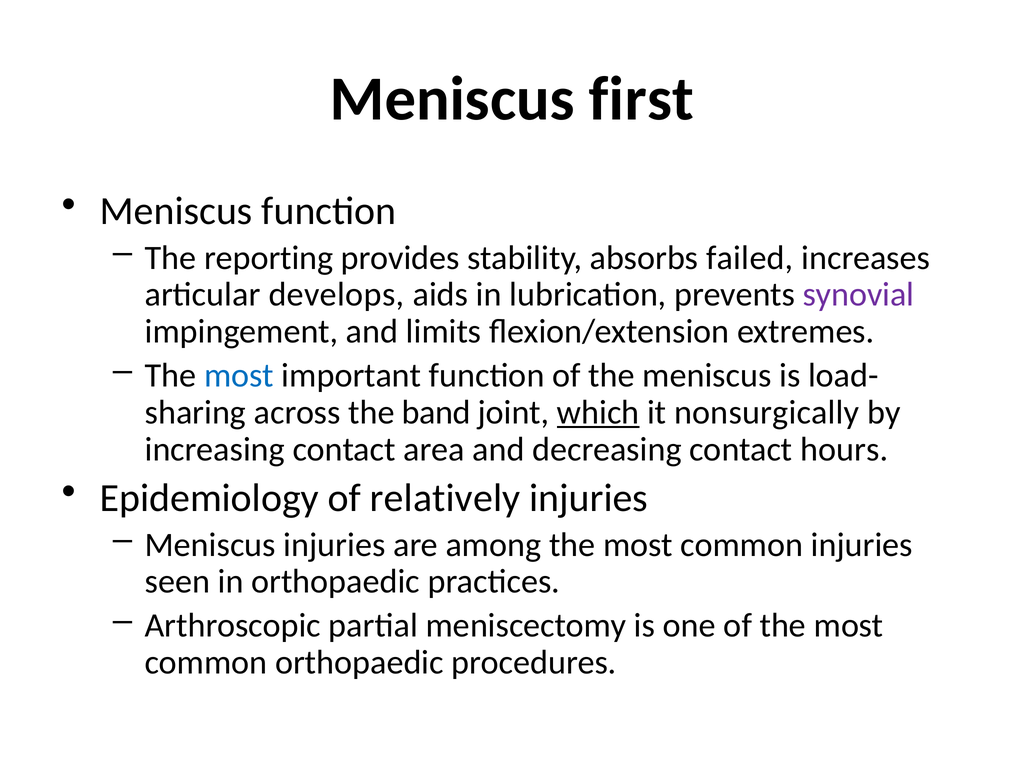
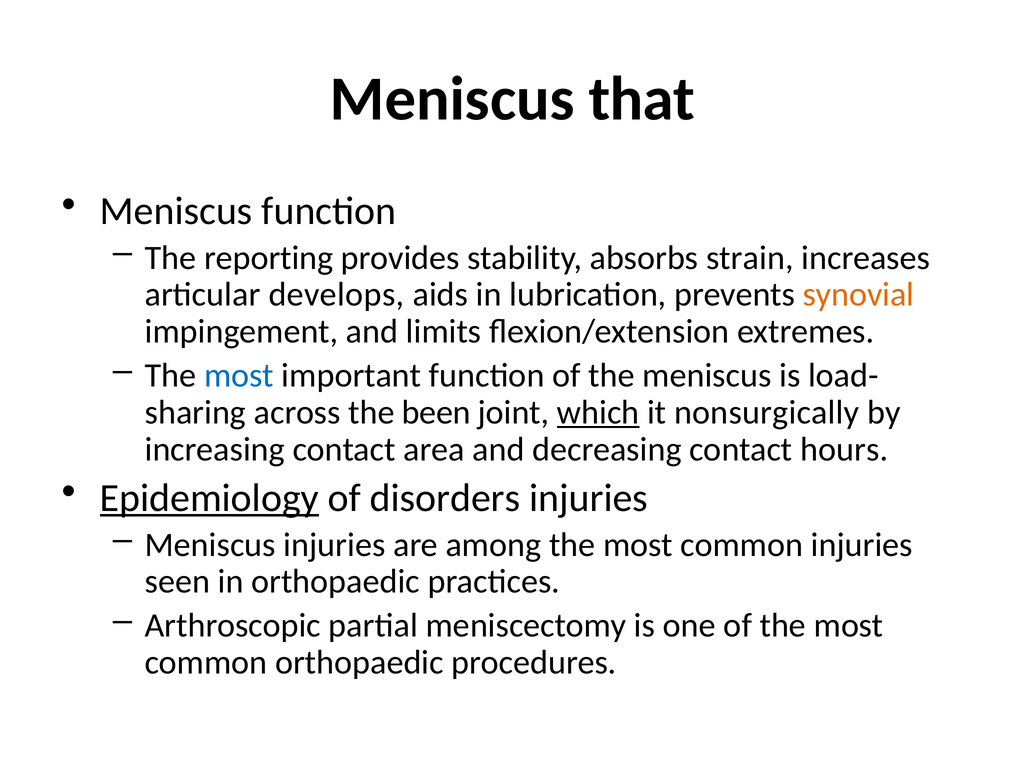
first: first -> that
failed: failed -> strain
synovial colour: purple -> orange
band: band -> been
Epidemiology underline: none -> present
relatively: relatively -> disorders
